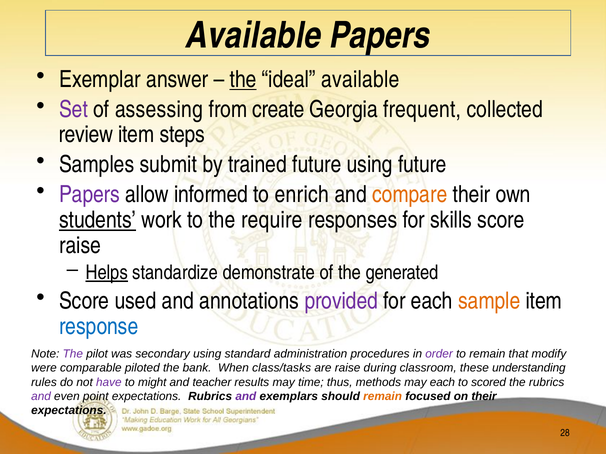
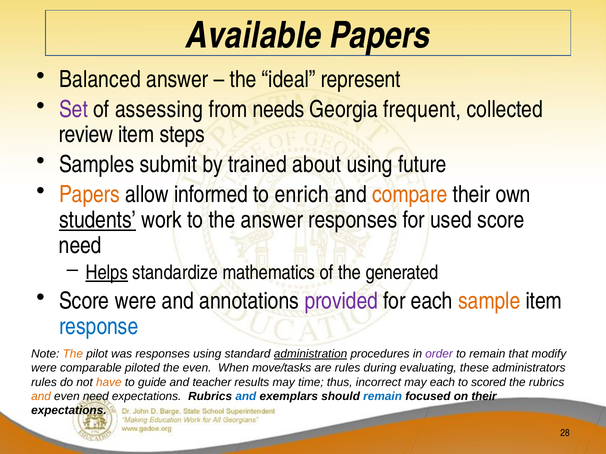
Exemplar: Exemplar -> Balanced
the at (243, 79) underline: present -> none
ideal available: available -> represent
create: create -> needs
trained future: future -> about
Papers at (89, 195) colour: purple -> orange
the require: require -> answer
skills: skills -> used
raise at (80, 246): raise -> need
demonstrate: demonstrate -> mathematics
Score used: used -> were
The at (73, 354) colour: purple -> orange
was secondary: secondary -> responses
administration underline: none -> present
the bank: bank -> even
class/tasks: class/tasks -> move/tasks
are raise: raise -> rules
classroom: classroom -> evaluating
understanding: understanding -> administrators
have colour: purple -> orange
might: might -> guide
methods: methods -> incorrect
and at (41, 397) colour: purple -> orange
even point: point -> need
and at (246, 397) colour: purple -> blue
remain at (383, 397) colour: orange -> blue
